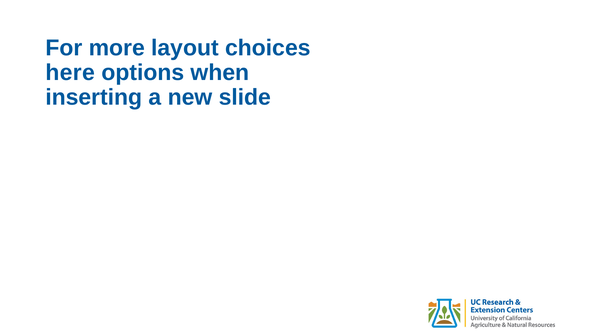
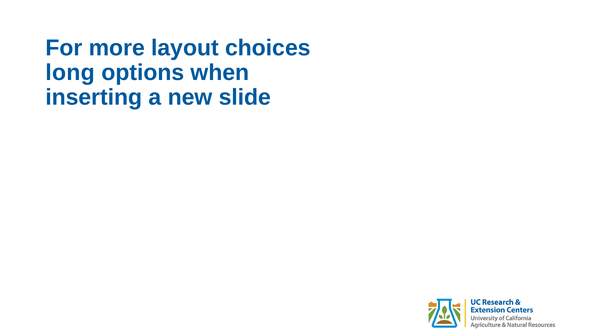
here: here -> long
